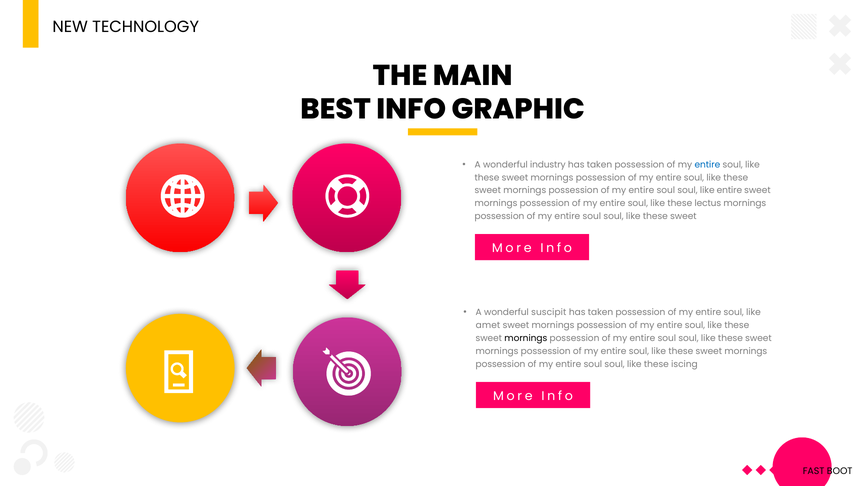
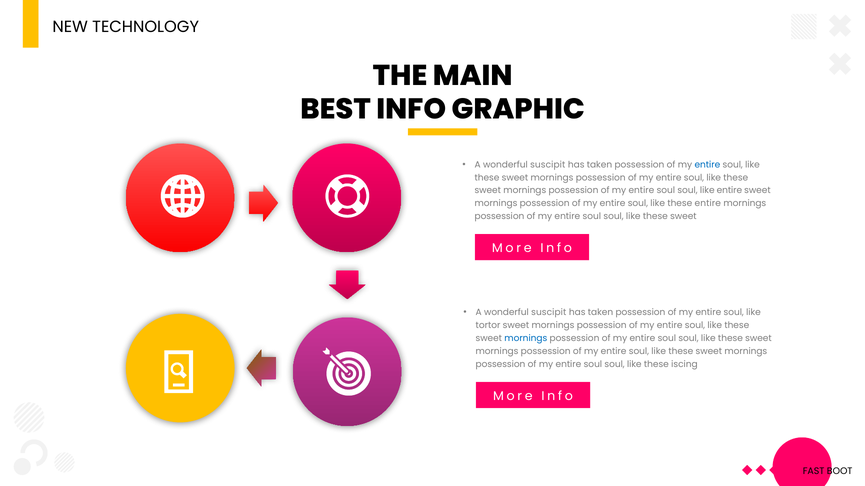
industry at (548, 165): industry -> suscipit
these lectus: lectus -> entire
amet: amet -> tortor
mornings at (526, 339) colour: black -> blue
